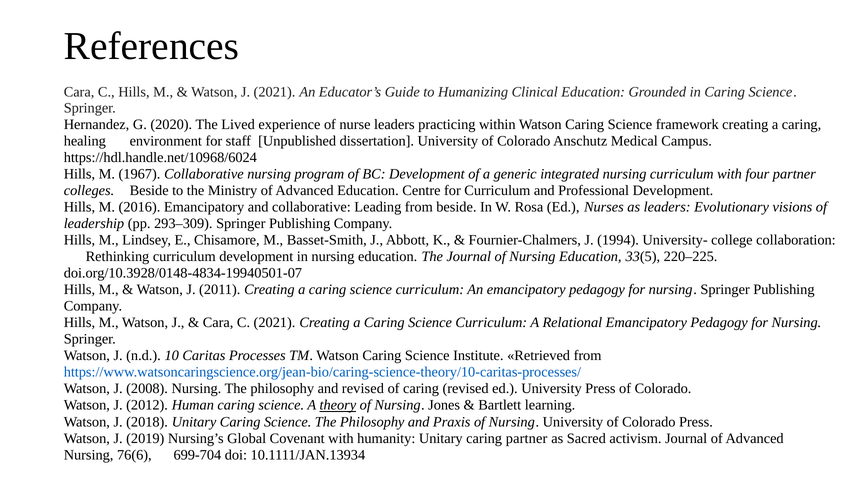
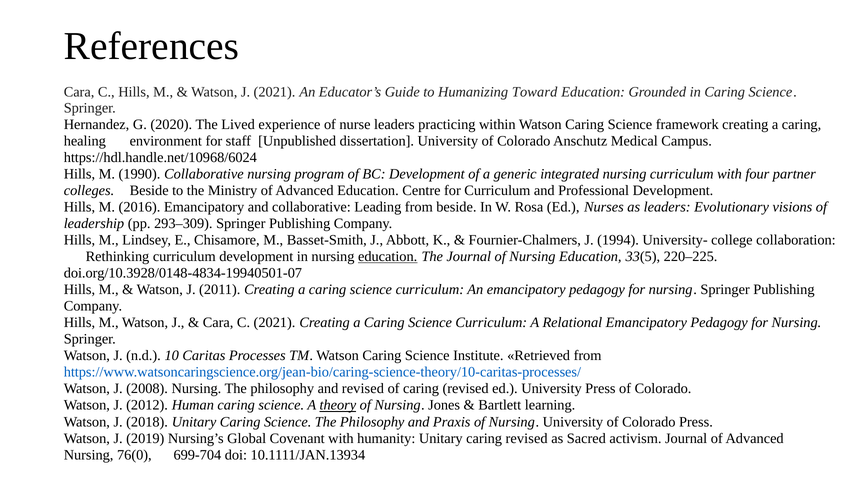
Clinical: Clinical -> Toward
1967: 1967 -> 1990
education at (388, 257) underline: none -> present
Unitary caring partner: partner -> revised
76(6: 76(6 -> 76(0
